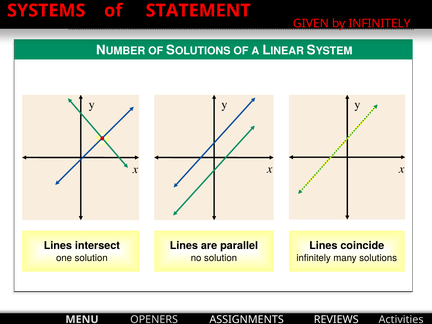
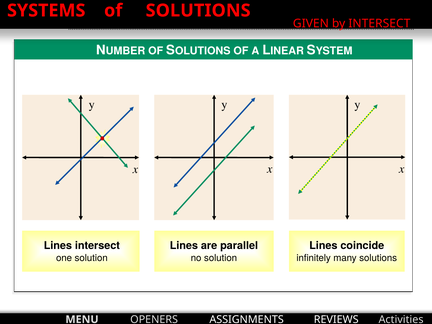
of STATEMENT: STATEMENT -> SOLUTIONS
by INFINITELY: INFINITELY -> INTERSECT
